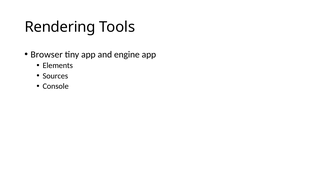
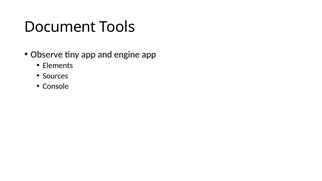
Rendering: Rendering -> Document
Browser: Browser -> Observe
